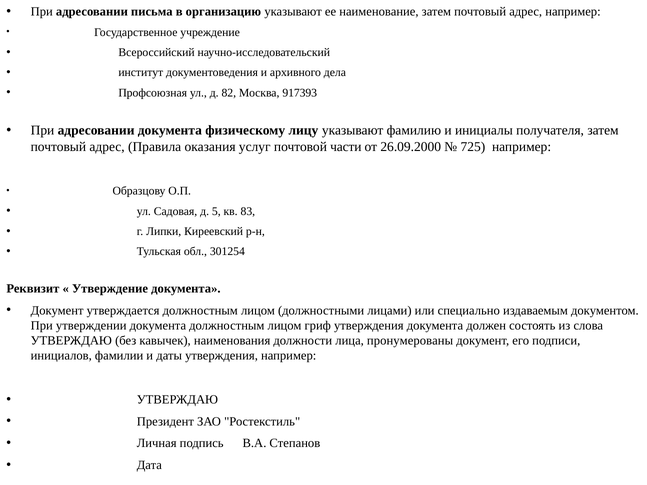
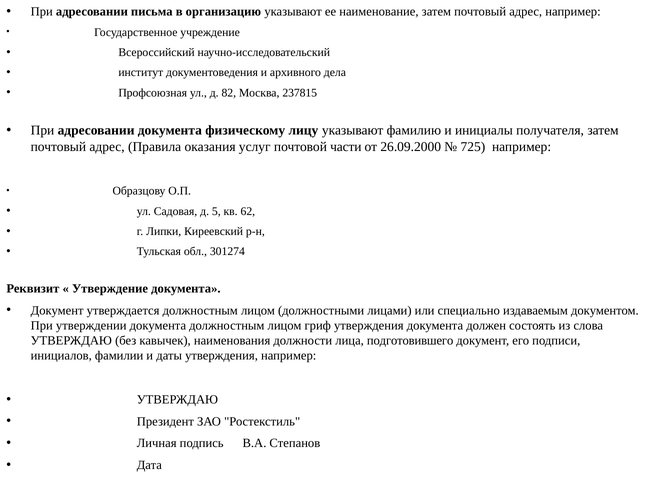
917393: 917393 -> 237815
83: 83 -> 62
301254: 301254 -> 301274
пронумерованы: пронумерованы -> подготовившего
